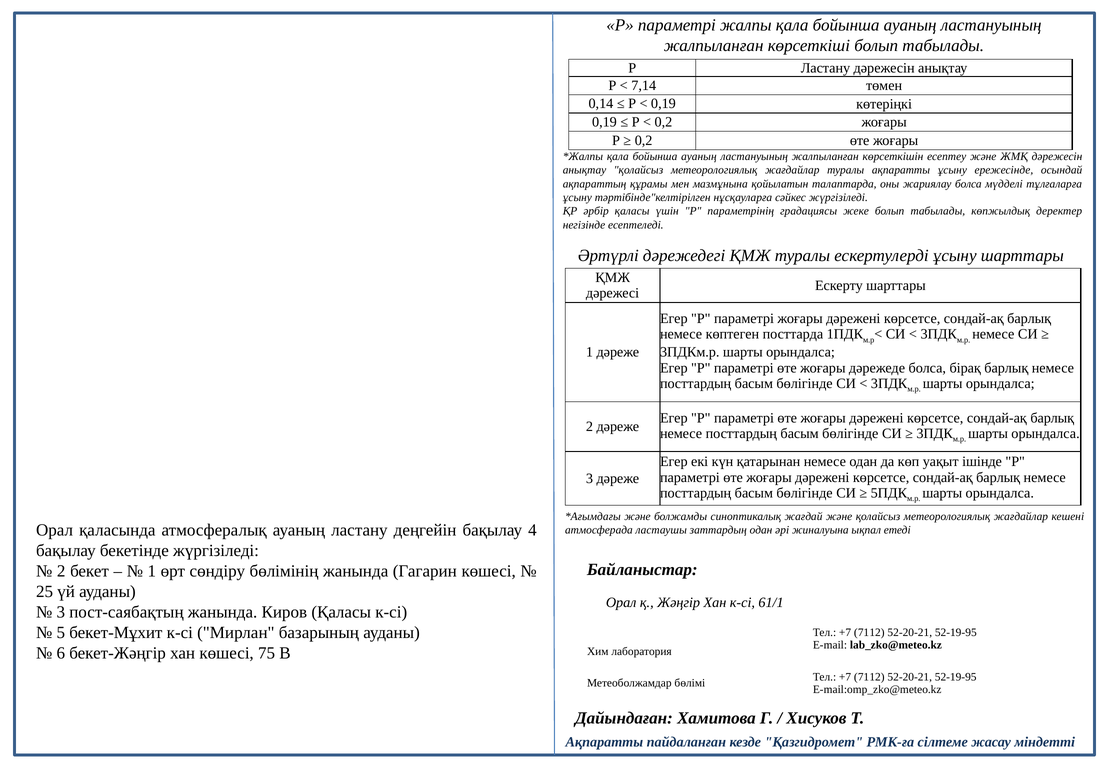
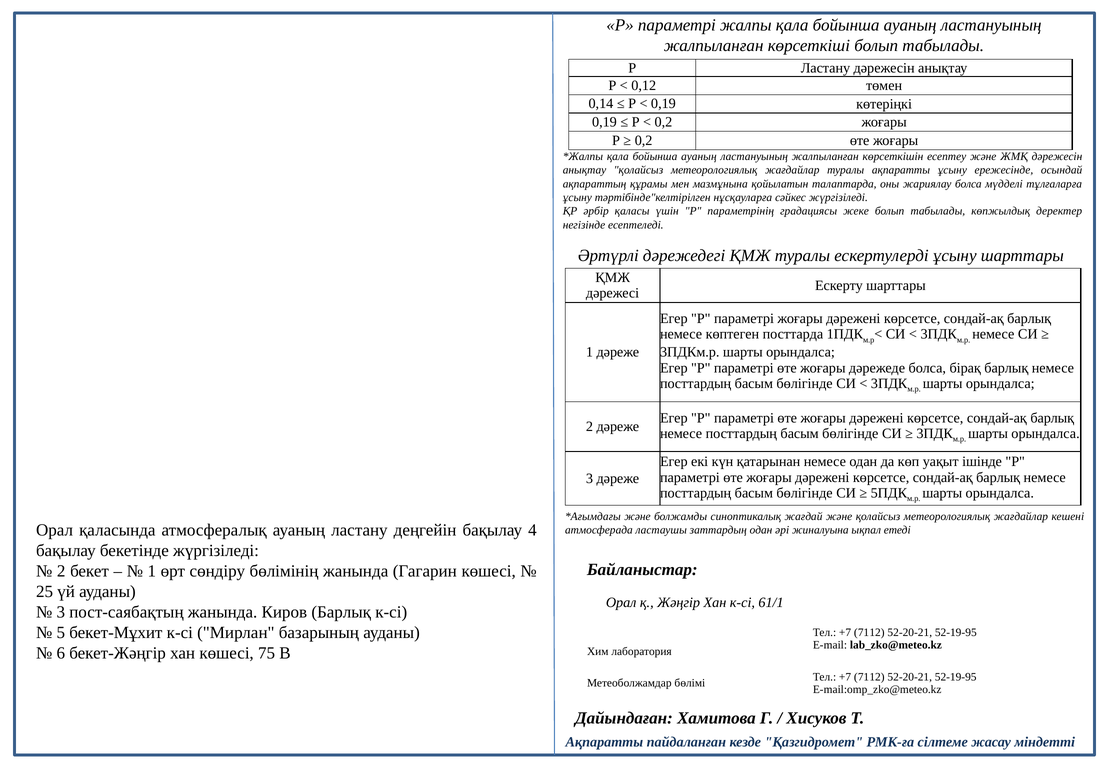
7,14: 7,14 -> 0,12
Киров Қаласы: Қаласы -> Барлық
